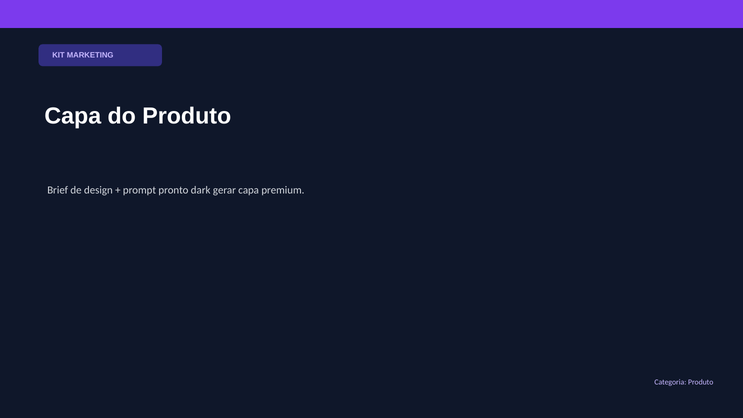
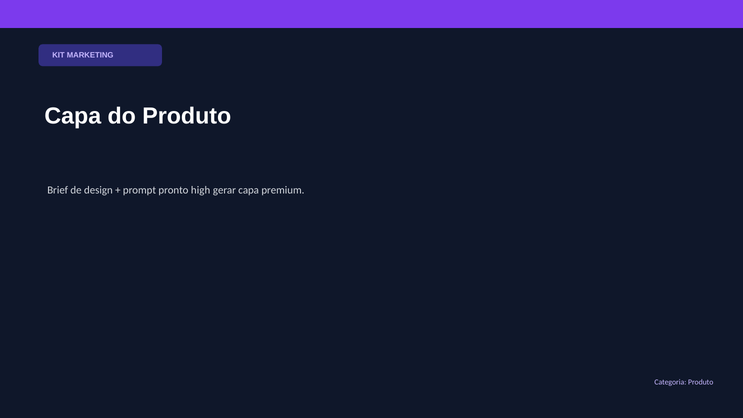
dark: dark -> high
